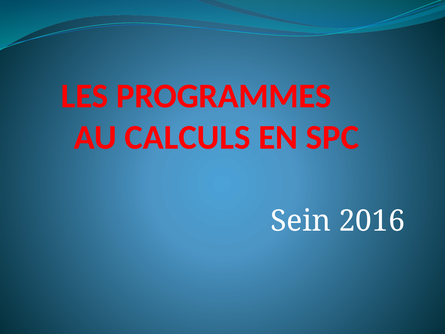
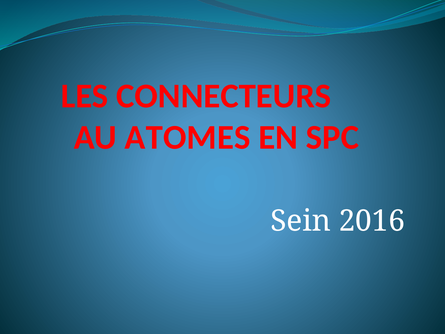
PROGRAMMES: PROGRAMMES -> CONNECTEURS
CALCULS: CALCULS -> ATOMES
